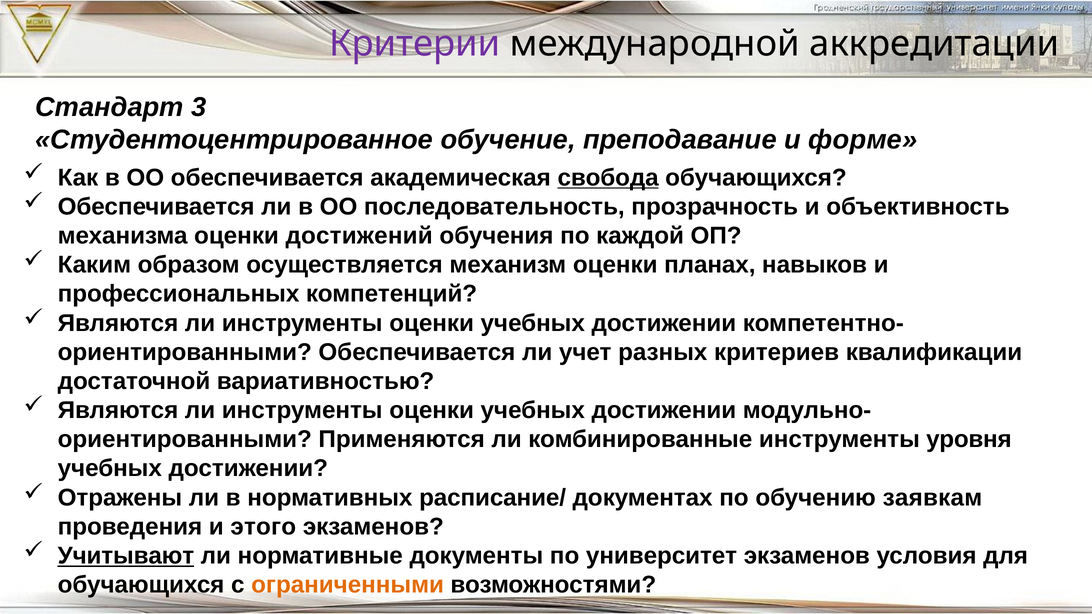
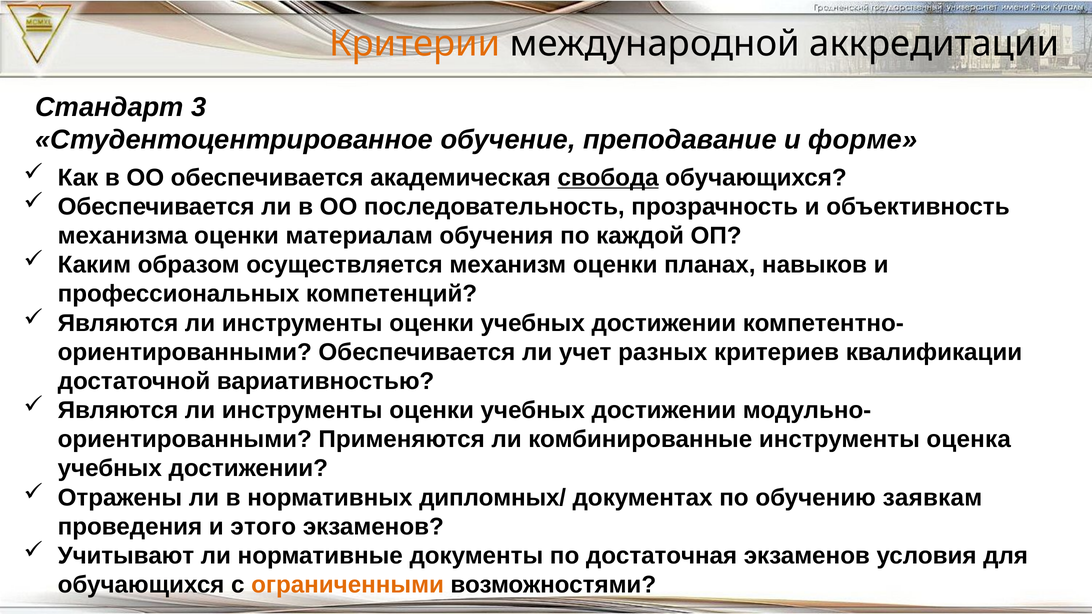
Критерии colour: purple -> orange
достижений: достижений -> материалам
уровня: уровня -> оценка
расписание/: расписание/ -> дипломных/
Учитывают underline: present -> none
университет: университет -> достаточная
